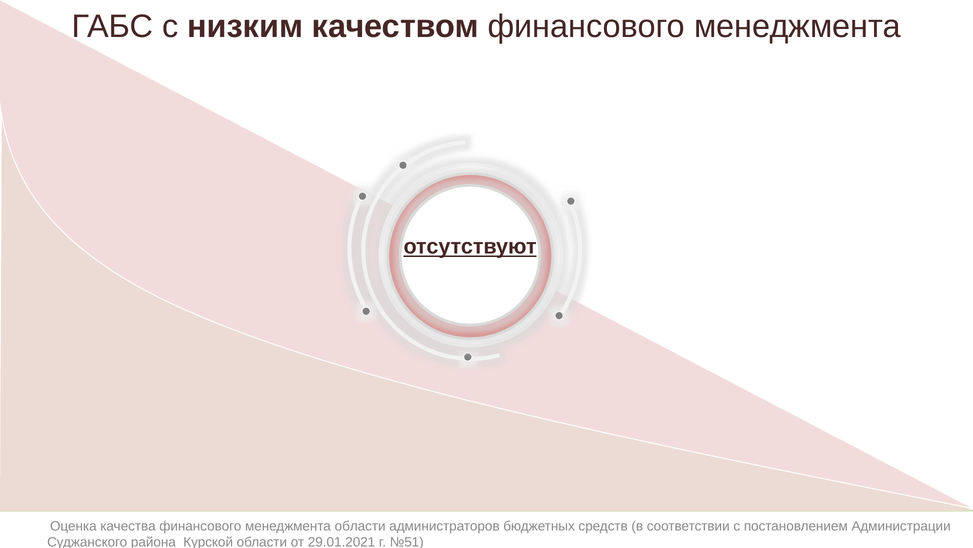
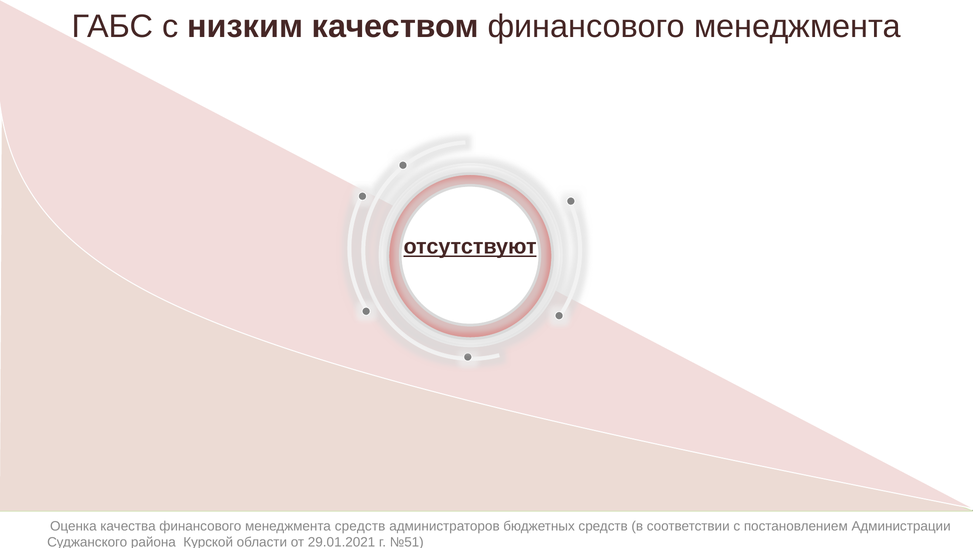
менеджмента области: области -> средств
